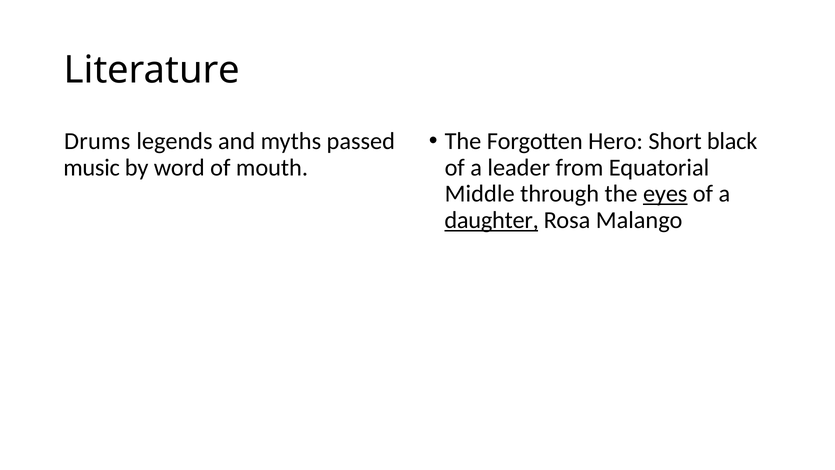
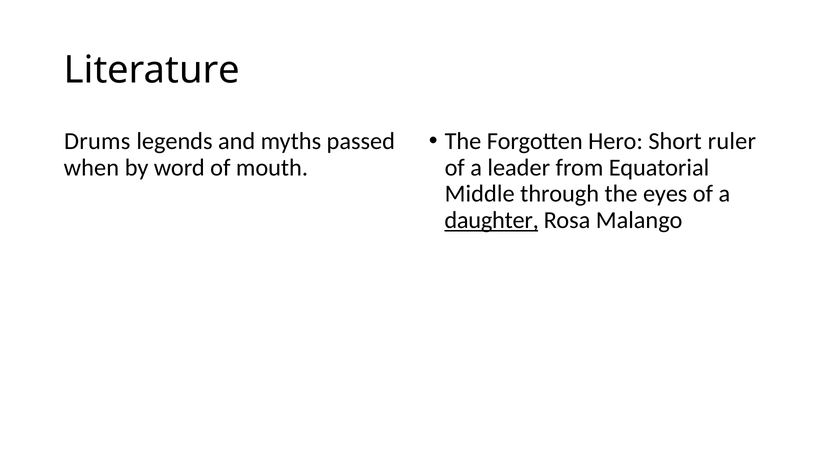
black: black -> ruler
music: music -> when
eyes underline: present -> none
